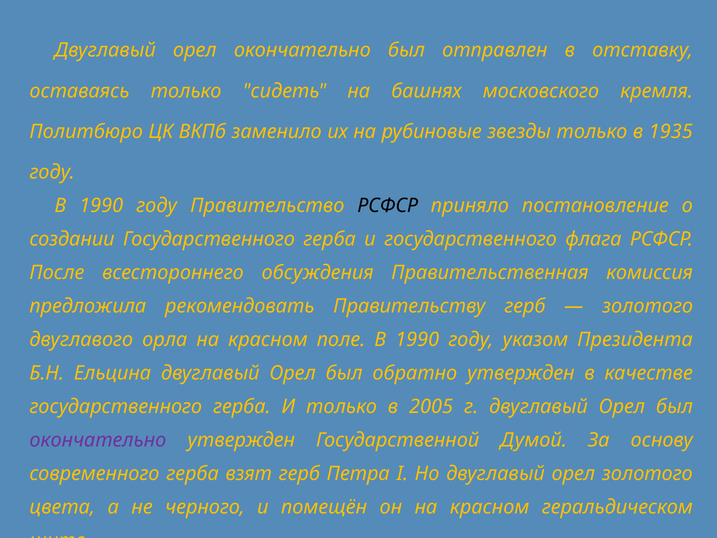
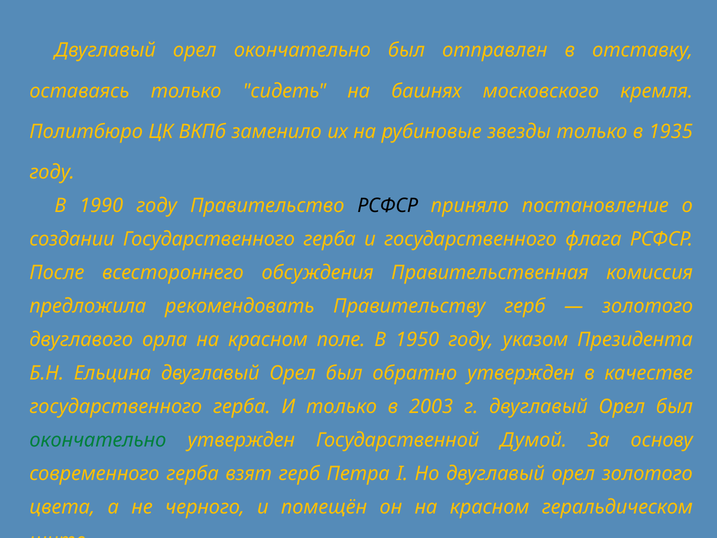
поле В 1990: 1990 -> 1950
2005: 2005 -> 2003
окончательно at (98, 440) colour: purple -> green
